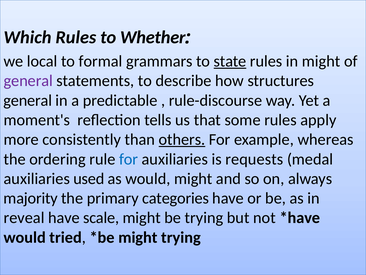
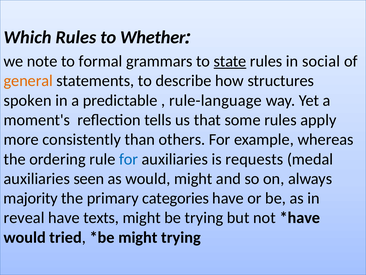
local: local -> note
in might: might -> social
general at (28, 81) colour: purple -> orange
general at (28, 100): general -> spoken
rule-discourse: rule-discourse -> rule-language
others underline: present -> none
used: used -> seen
scale: scale -> texts
